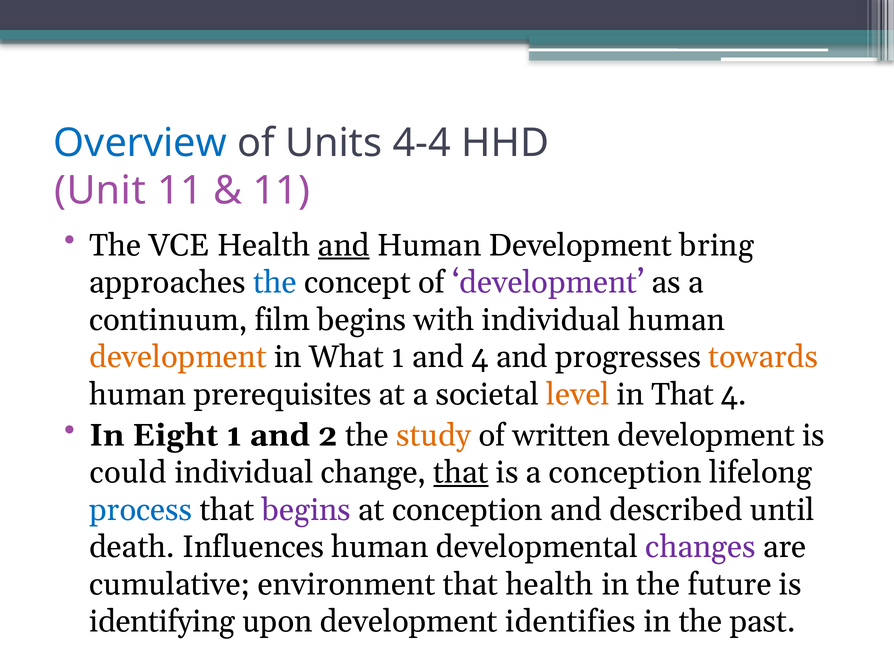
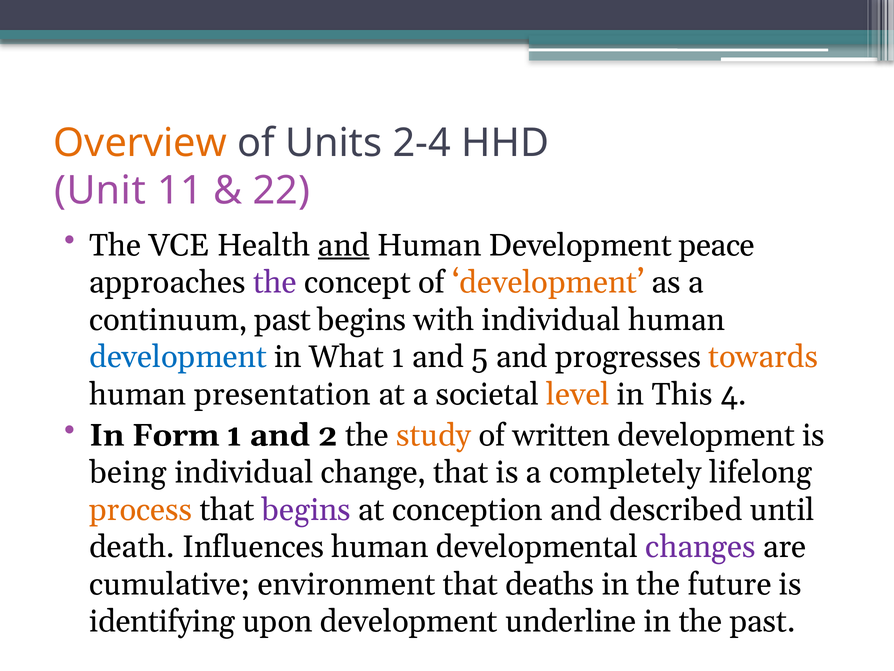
Overview colour: blue -> orange
4-4: 4-4 -> 2-4
11 at (281, 191): 11 -> 22
bring: bring -> peace
the at (275, 282) colour: blue -> purple
development at (548, 282) colour: purple -> orange
continuum film: film -> past
development at (178, 357) colour: orange -> blue
and 4: 4 -> 5
prerequisites: prerequisites -> presentation
in That: That -> This
Eight: Eight -> Form
could: could -> being
that at (461, 472) underline: present -> none
a conception: conception -> completely
process colour: blue -> orange
that health: health -> deaths
identifies: identifies -> underline
